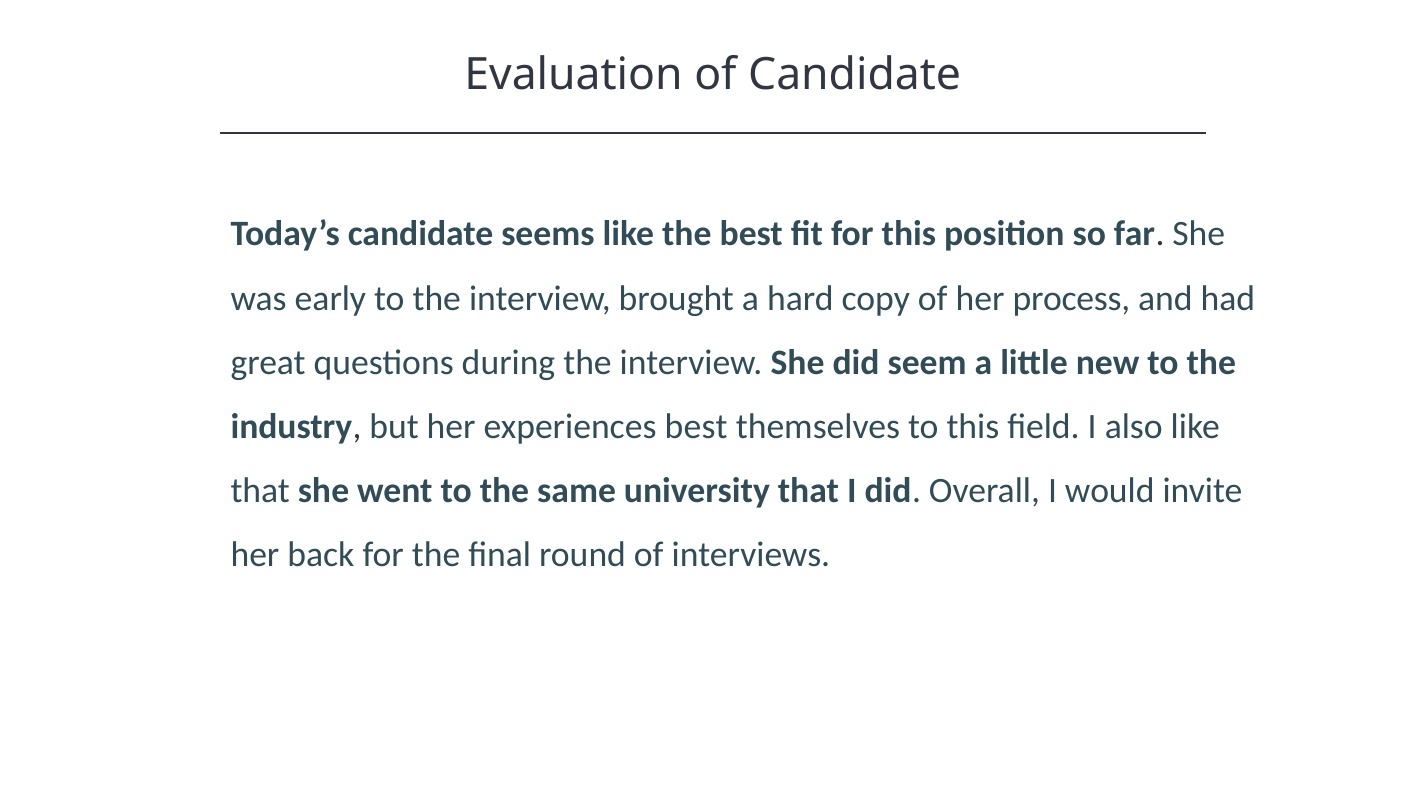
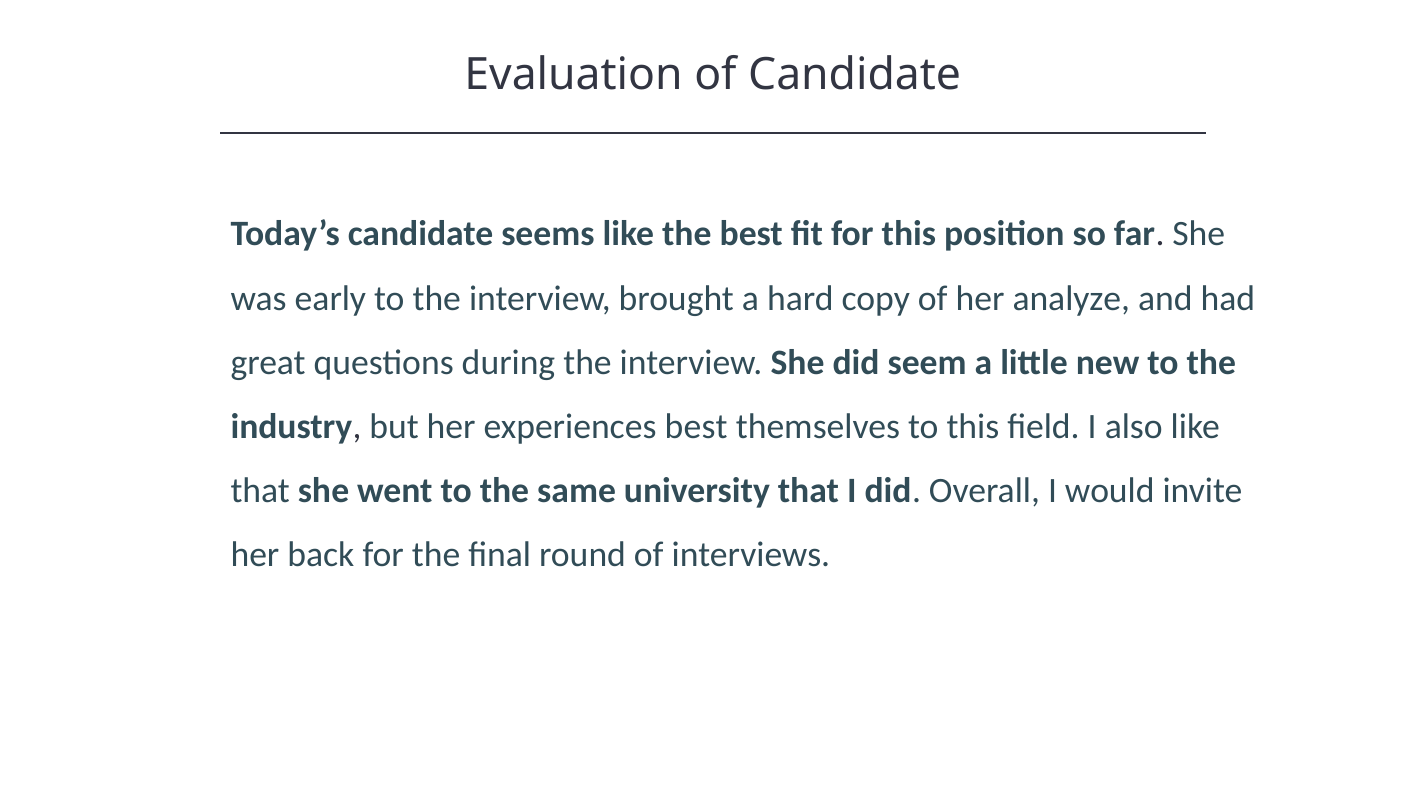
process: process -> analyze
